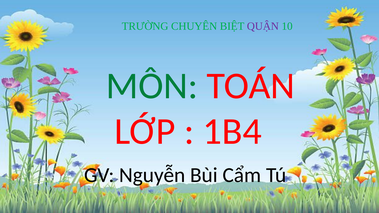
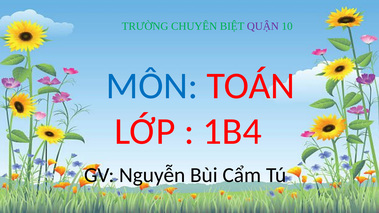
MÔN colour: green -> blue
